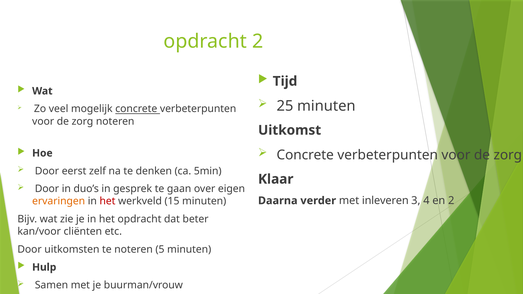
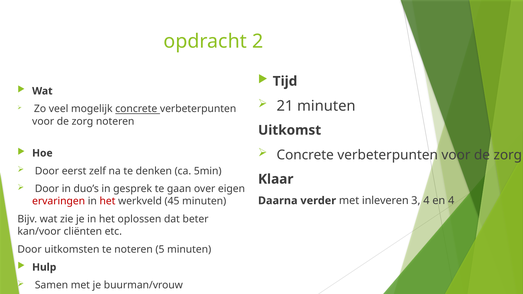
25: 25 -> 21
ervaringen colour: orange -> red
15: 15 -> 45
en 2: 2 -> 4
het opdracht: opdracht -> oplossen
